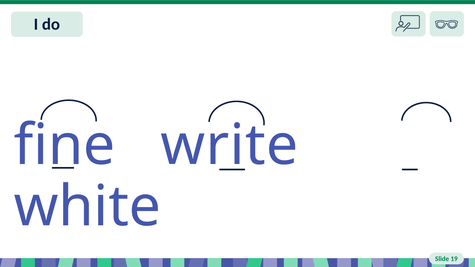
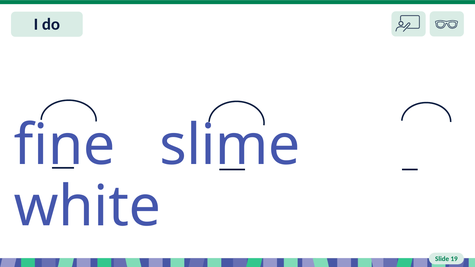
write: write -> slime
